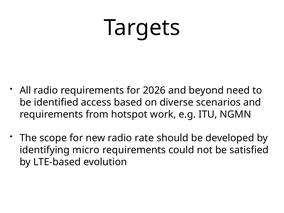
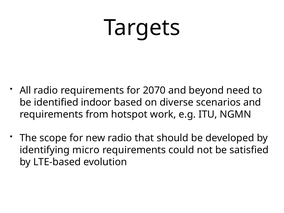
2026: 2026 -> 2070
access: access -> indoor
rate: rate -> that
